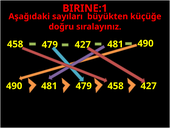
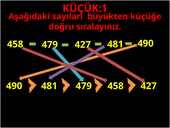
BIRINE:1: BIRINE:1 -> KÜÇÜK:1
